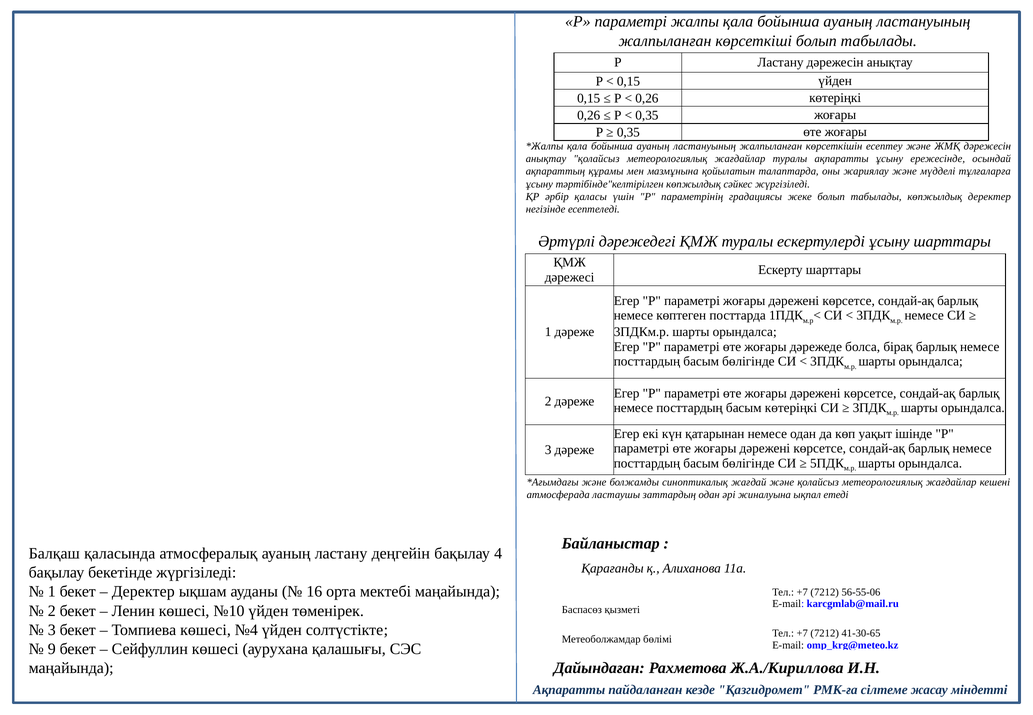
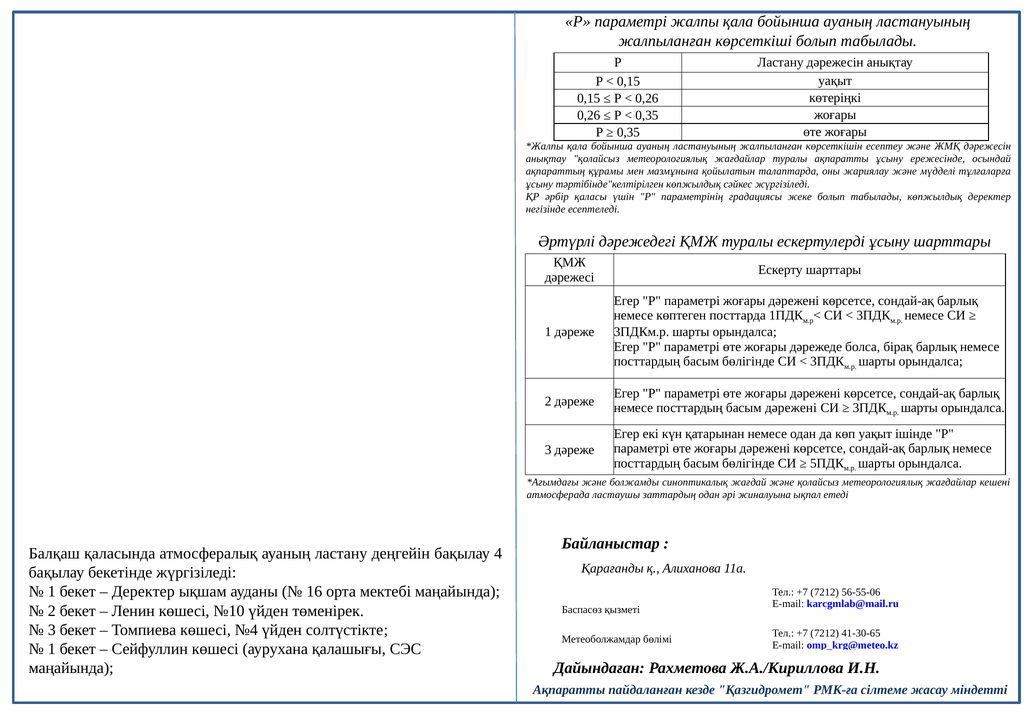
0,15 үйден: үйден -> уақыт
басым көтеріңкі: көтеріңкі -> дәрежені
9 at (52, 649): 9 -> 1
